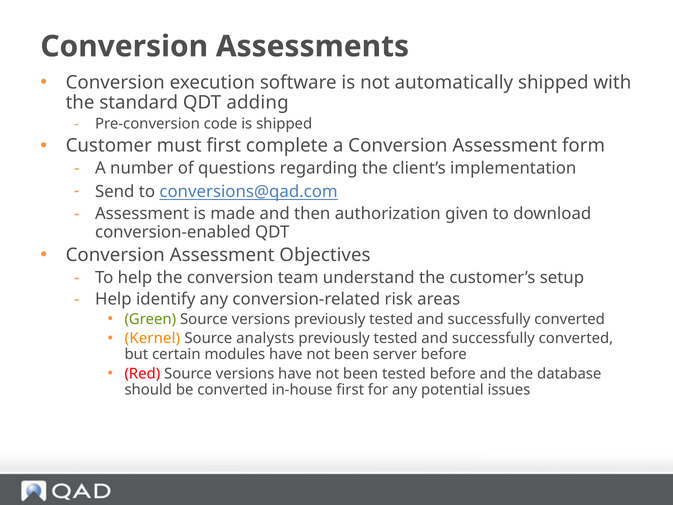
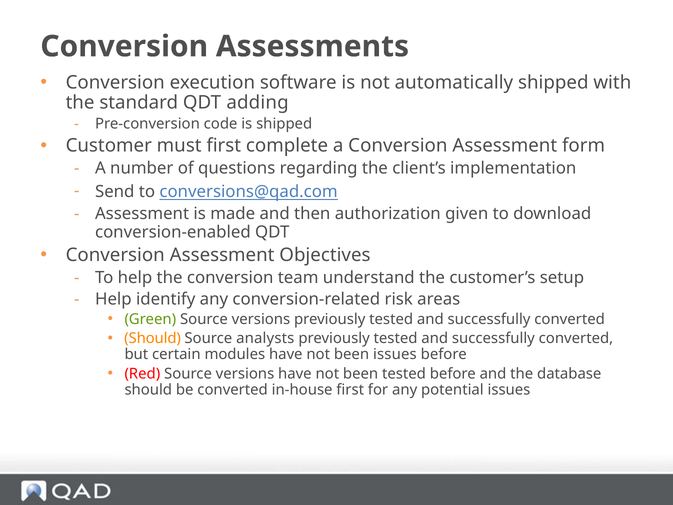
Kernel at (152, 338): Kernel -> Should
been server: server -> issues
